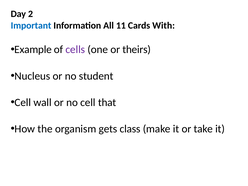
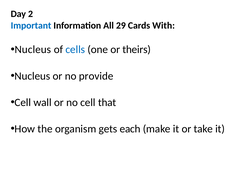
11: 11 -> 29
Example at (33, 50): Example -> Nucleus
cells colour: purple -> blue
student: student -> provide
class: class -> each
